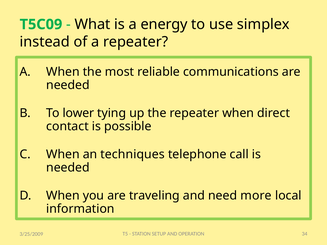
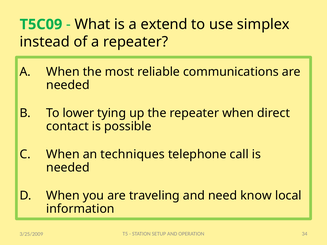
energy: energy -> extend
more: more -> know
